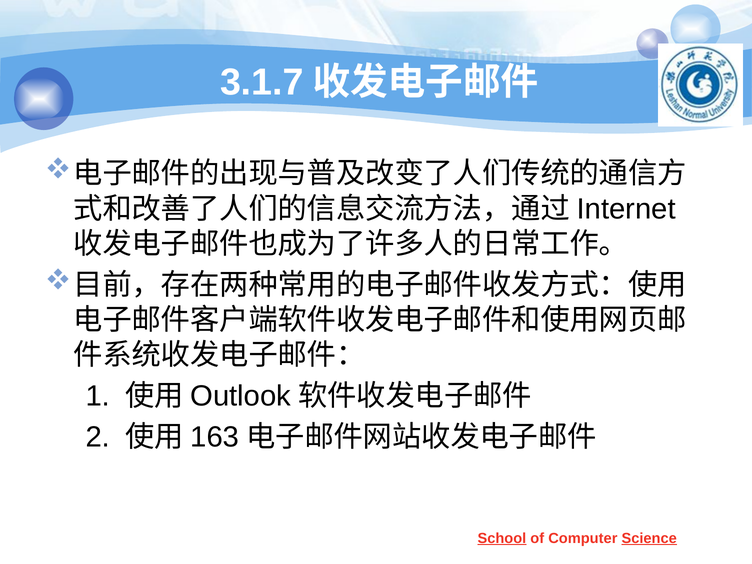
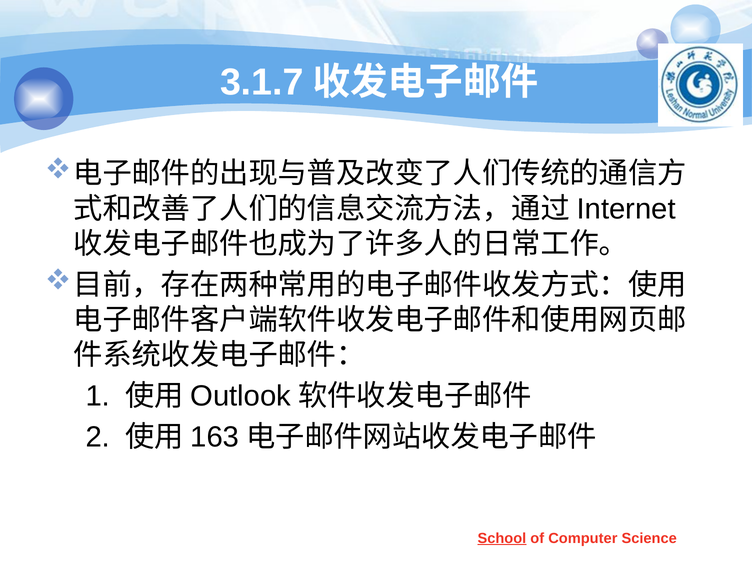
Science underline: present -> none
